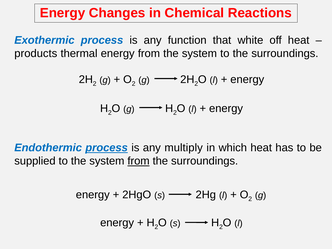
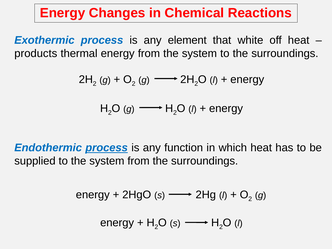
function: function -> element
multiply: multiply -> function
from at (139, 161) underline: present -> none
